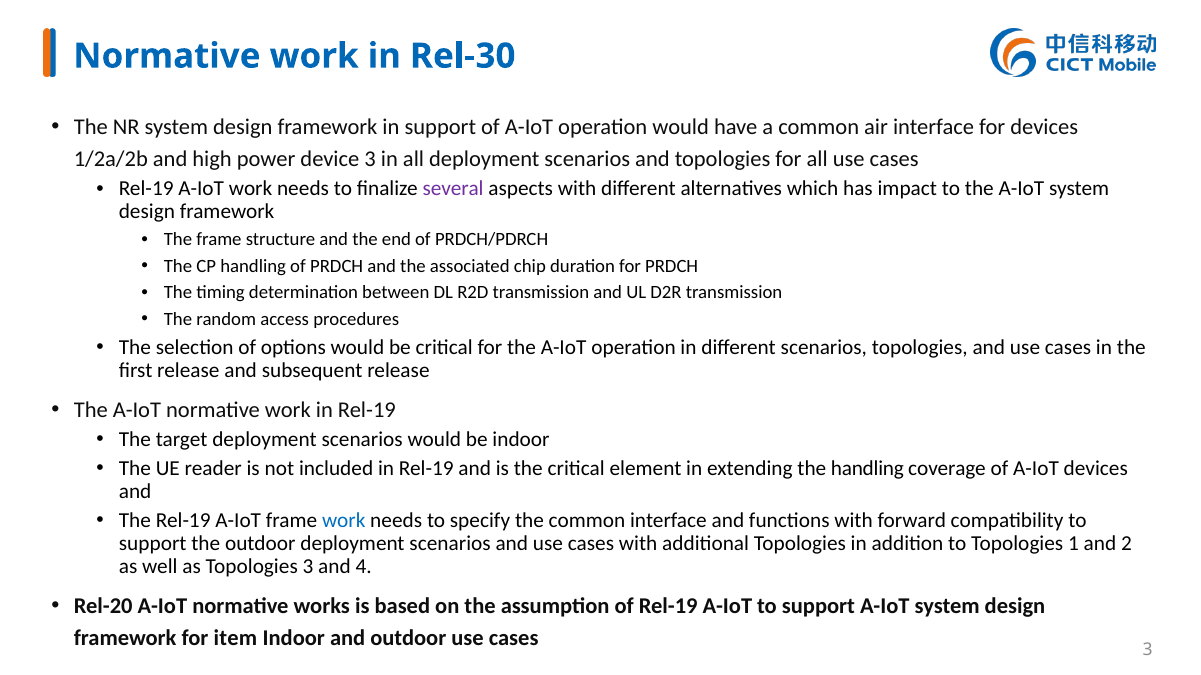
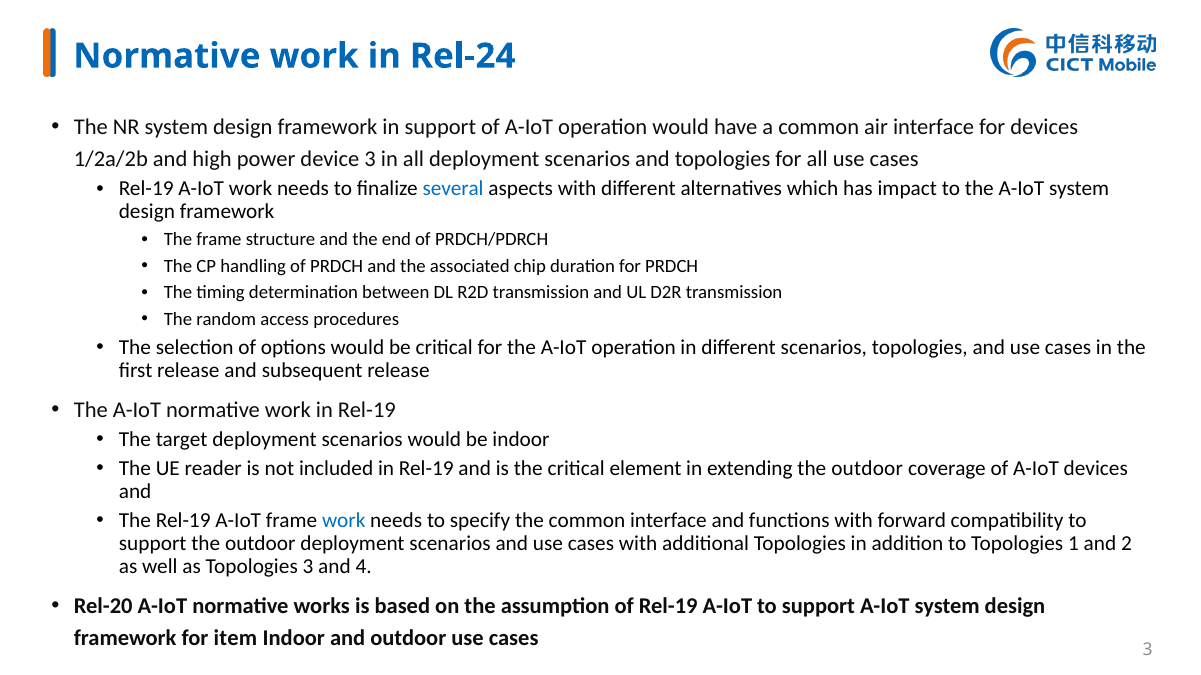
Rel-30: Rel-30 -> Rel-24
several colour: purple -> blue
extending the handling: handling -> outdoor
